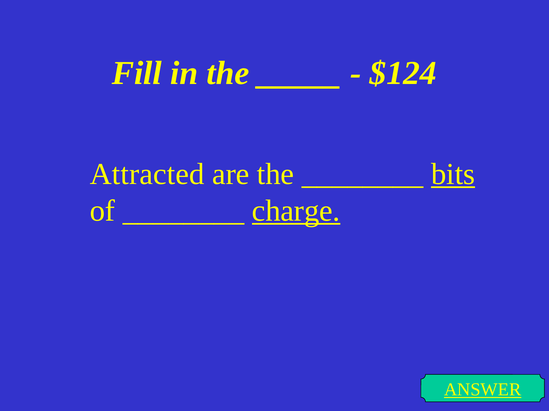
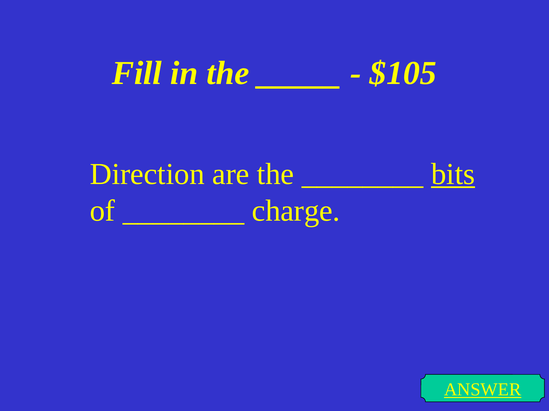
$124: $124 -> $105
Attracted: Attracted -> Direction
charge underline: present -> none
